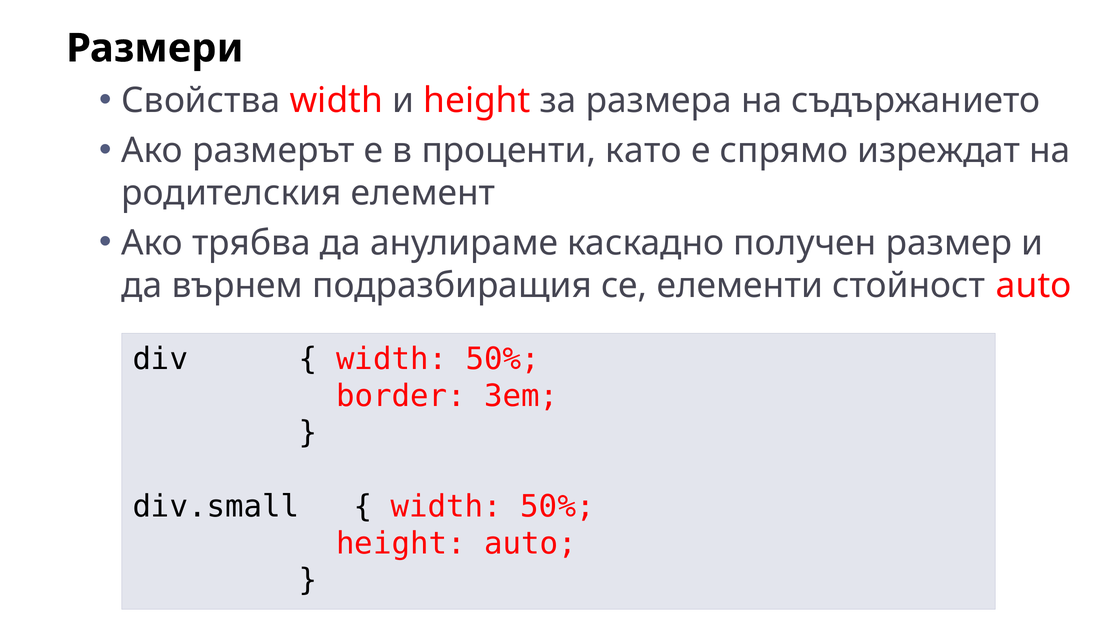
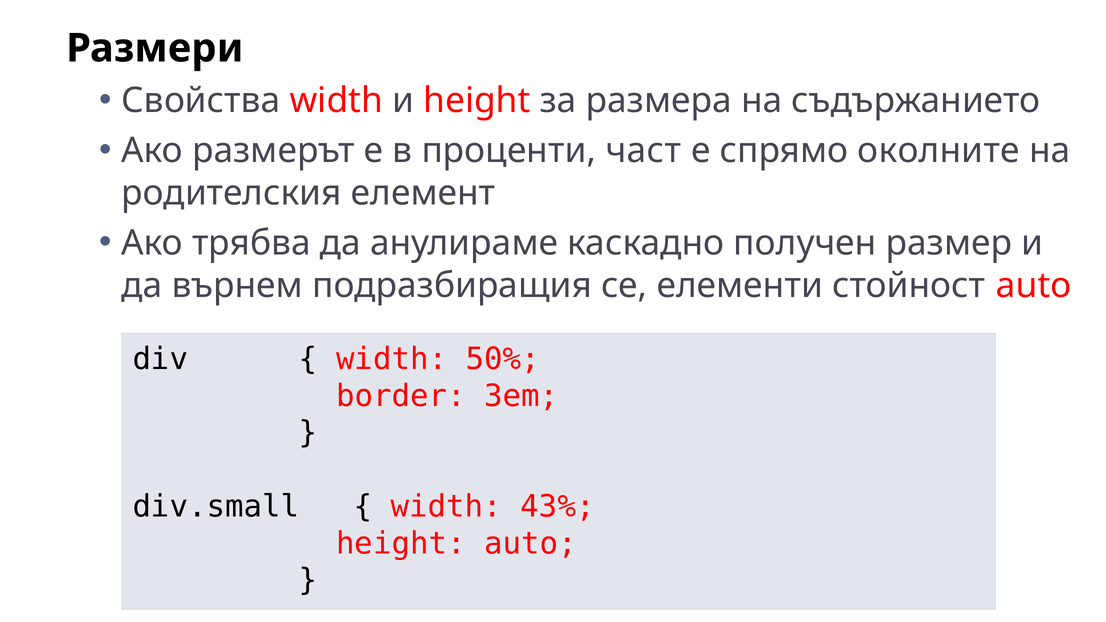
като: като -> част
изреждат: изреждат -> околните
50% at (558, 507): 50% -> 43%
